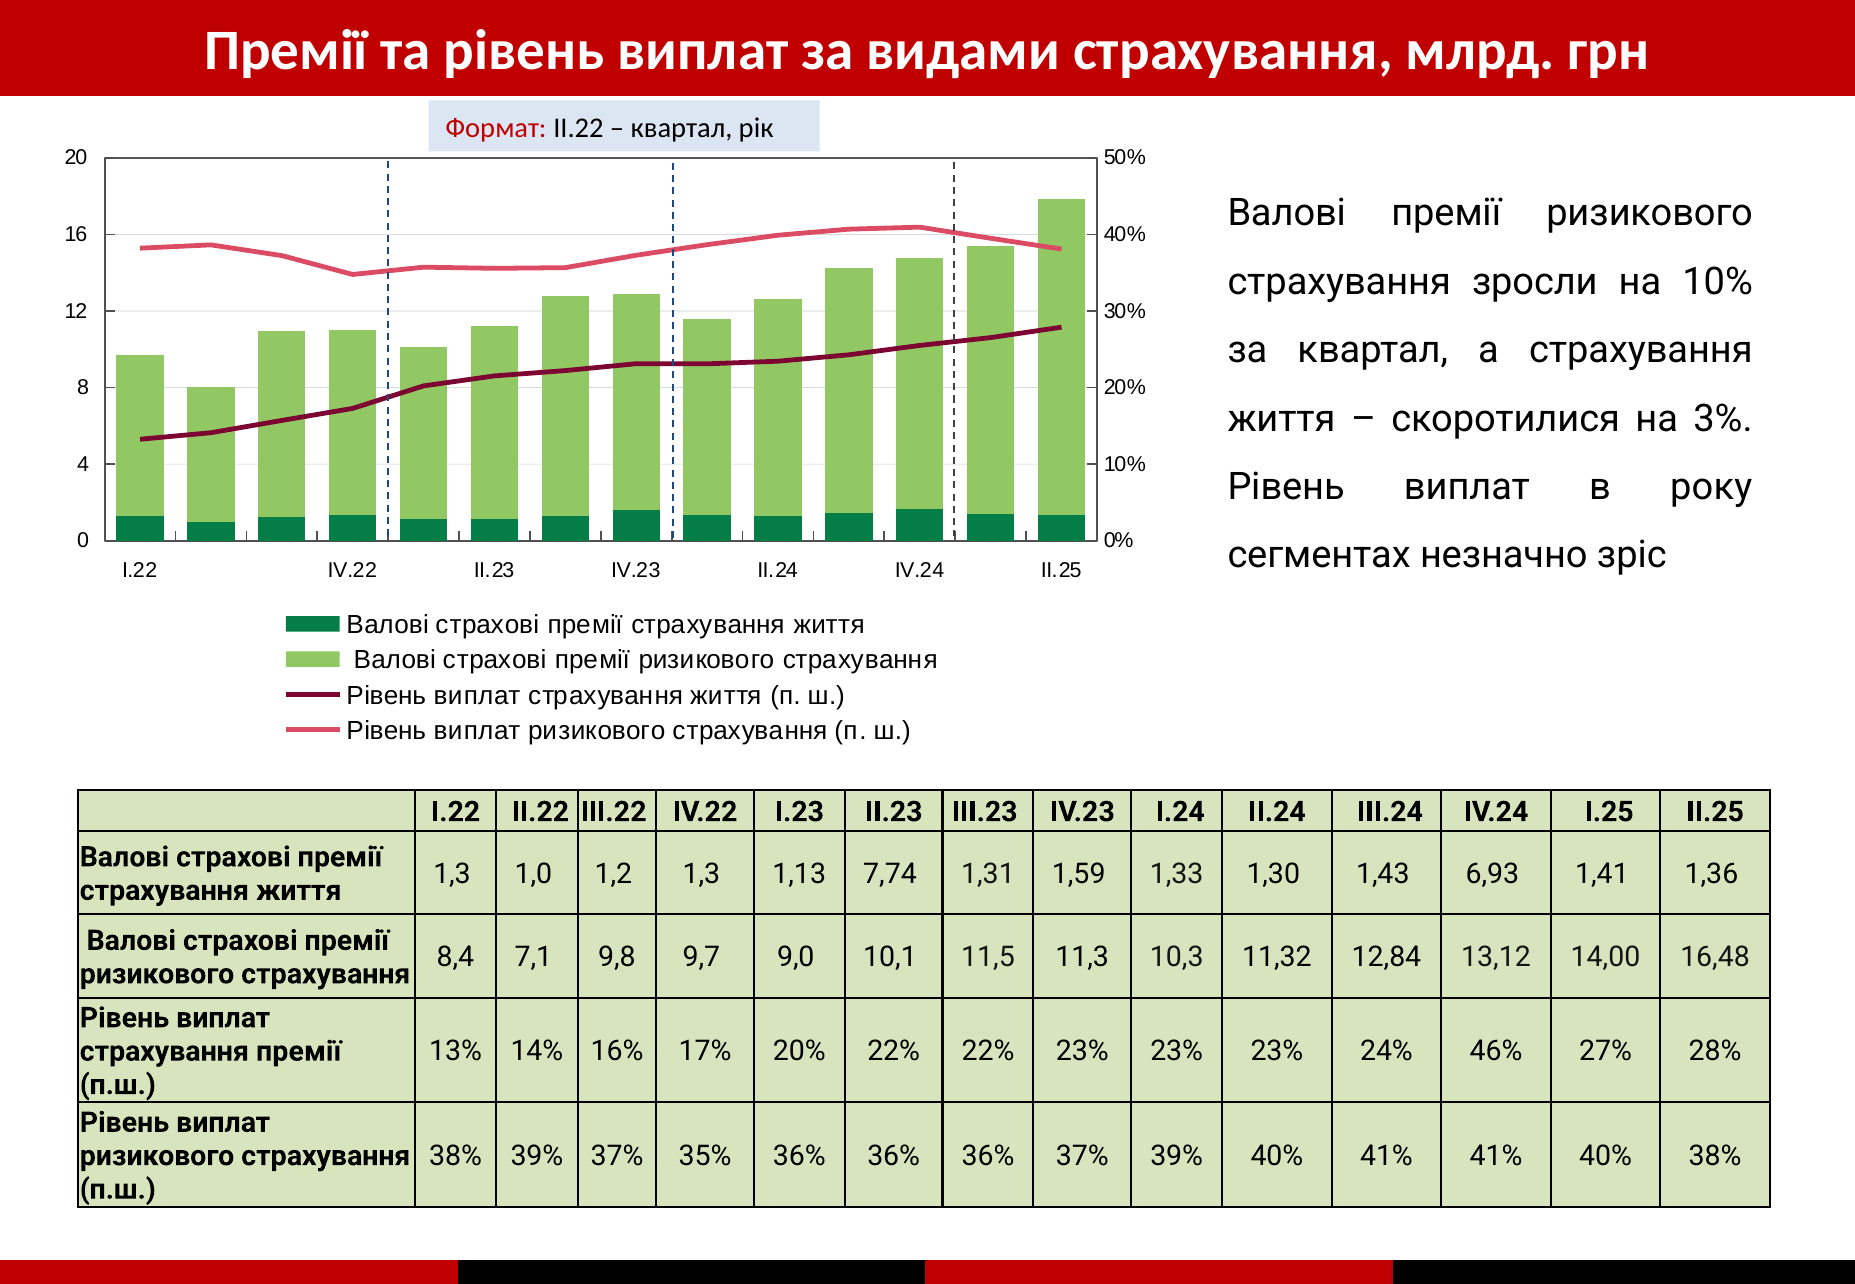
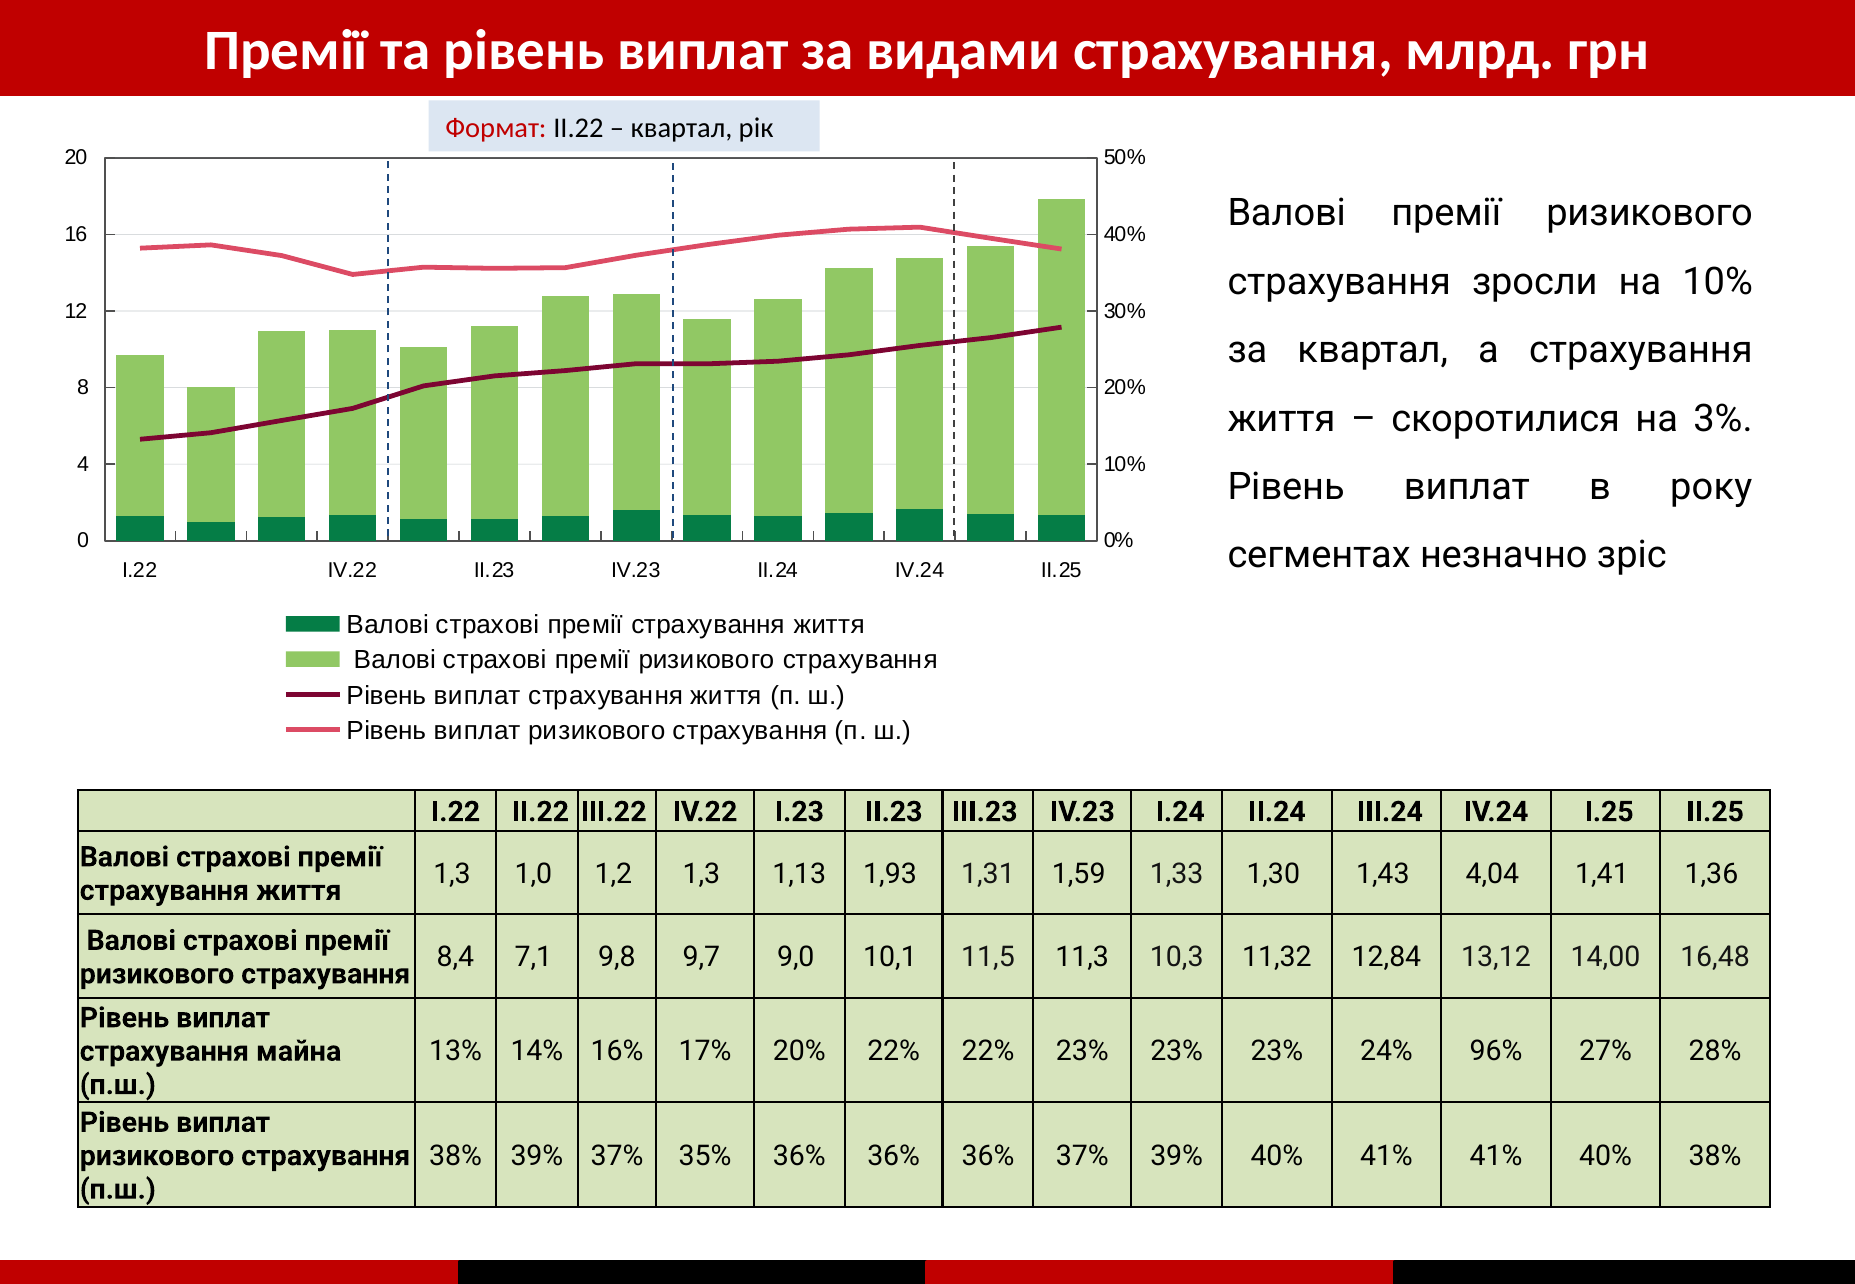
7,74: 7,74 -> 1,93
6,93: 6,93 -> 4,04
46%: 46% -> 96%
страхування премії: премії -> майна
